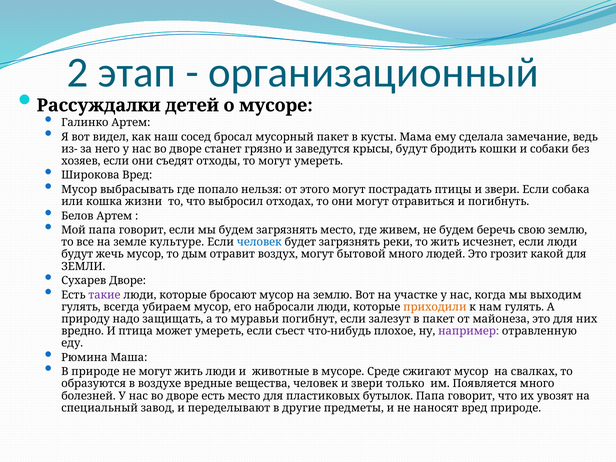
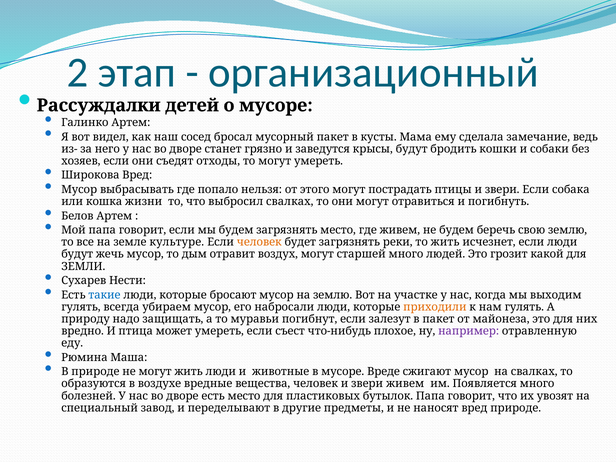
выбросил отходах: отходах -> свалках
человек at (259, 242) colour: blue -> orange
бытовой: бытовой -> старшей
Сухарев Дворе: Дворе -> Нести
такие colour: purple -> blue
Среде: Среде -> Вреде
звери только: только -> живем
